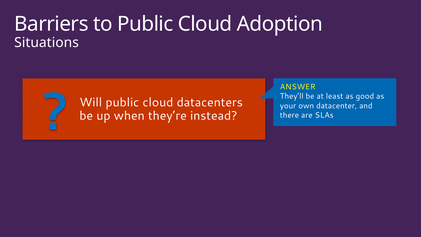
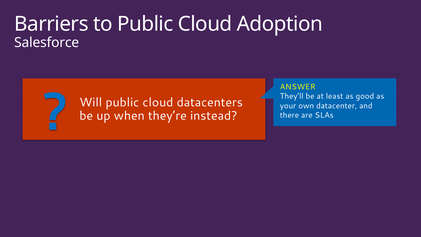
Situations: Situations -> Salesforce
